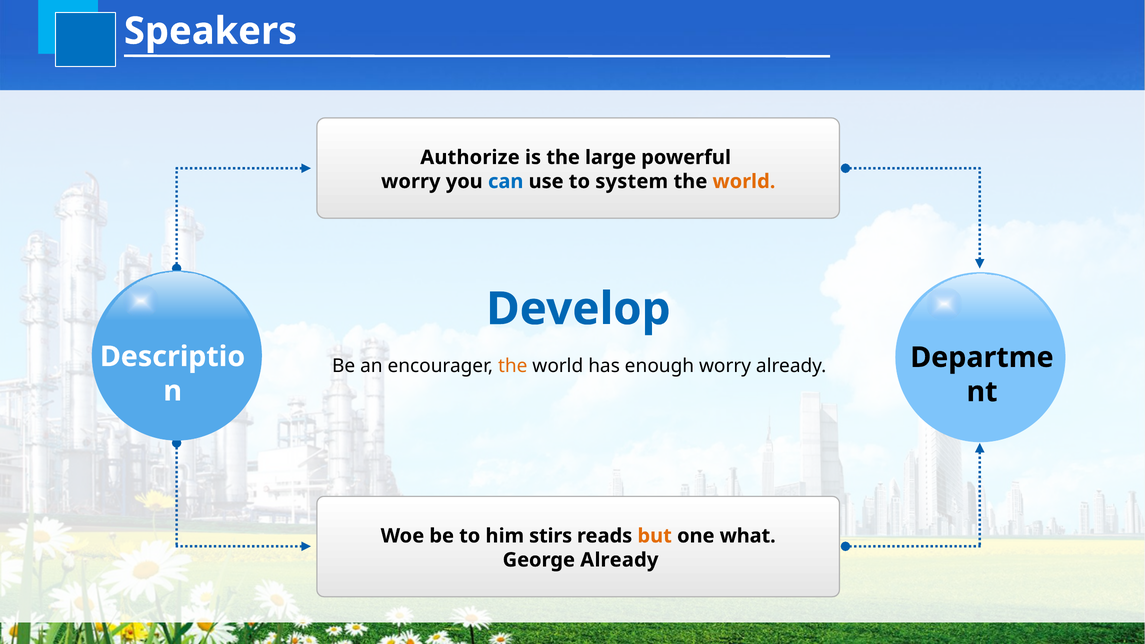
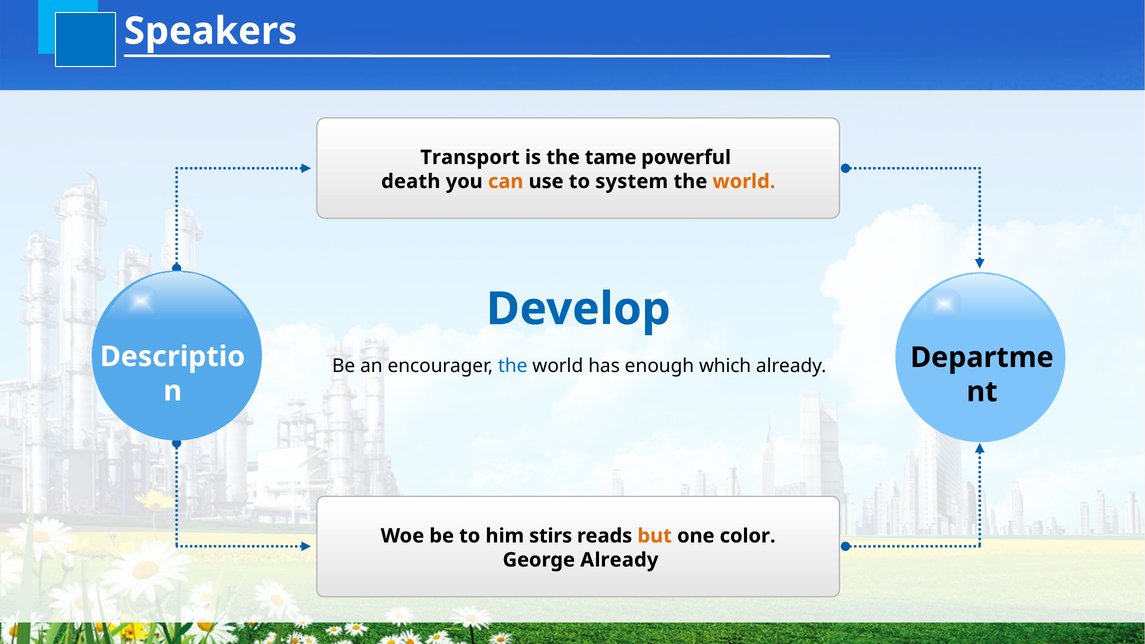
Authorize: Authorize -> Transport
large: large -> tame
worry at (411, 181): worry -> death
can colour: blue -> orange
the at (513, 366) colour: orange -> blue
enough worry: worry -> which
what: what -> color
